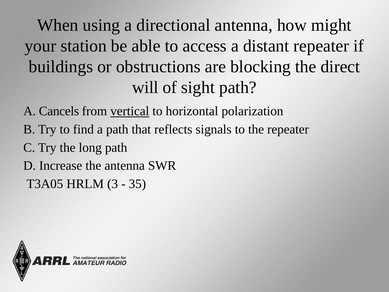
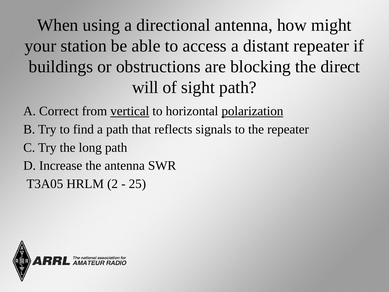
Cancels: Cancels -> Correct
polarization underline: none -> present
3: 3 -> 2
35: 35 -> 25
